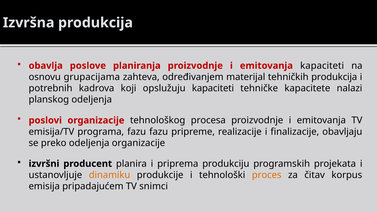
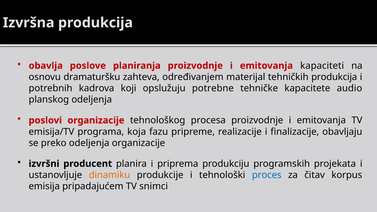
grupacijama: grupacijama -> dramaturšku
opslužuju kapaciteti: kapaciteti -> potrebne
nalazi: nalazi -> audio
programa fazu: fazu -> koja
proces colour: orange -> blue
